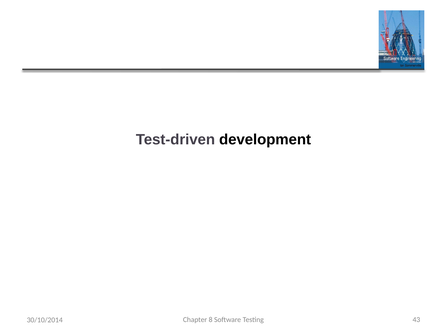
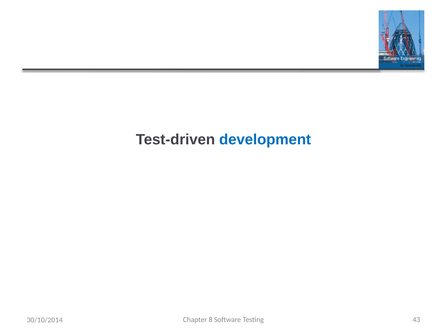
development colour: black -> blue
